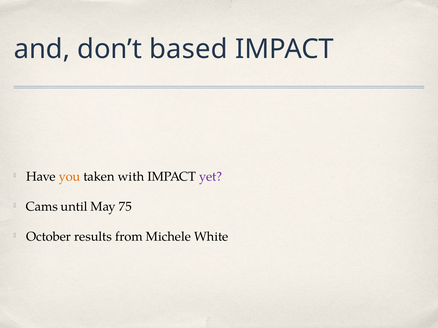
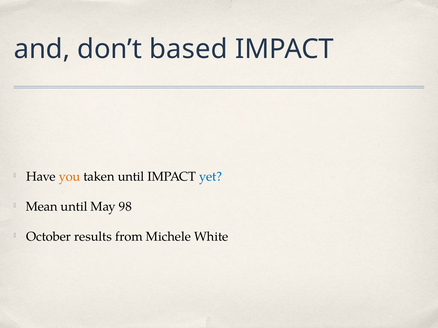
taken with: with -> until
yet colour: purple -> blue
Cams: Cams -> Mean
75: 75 -> 98
